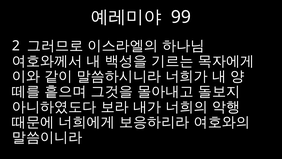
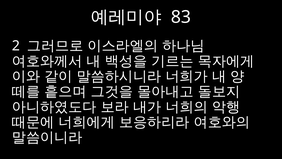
99: 99 -> 83
